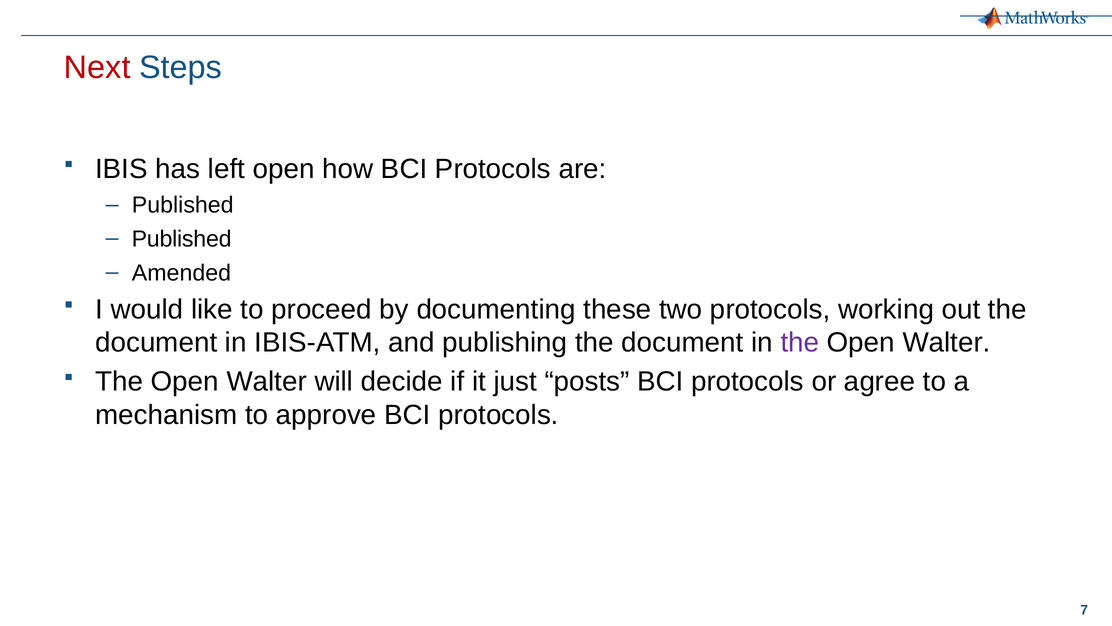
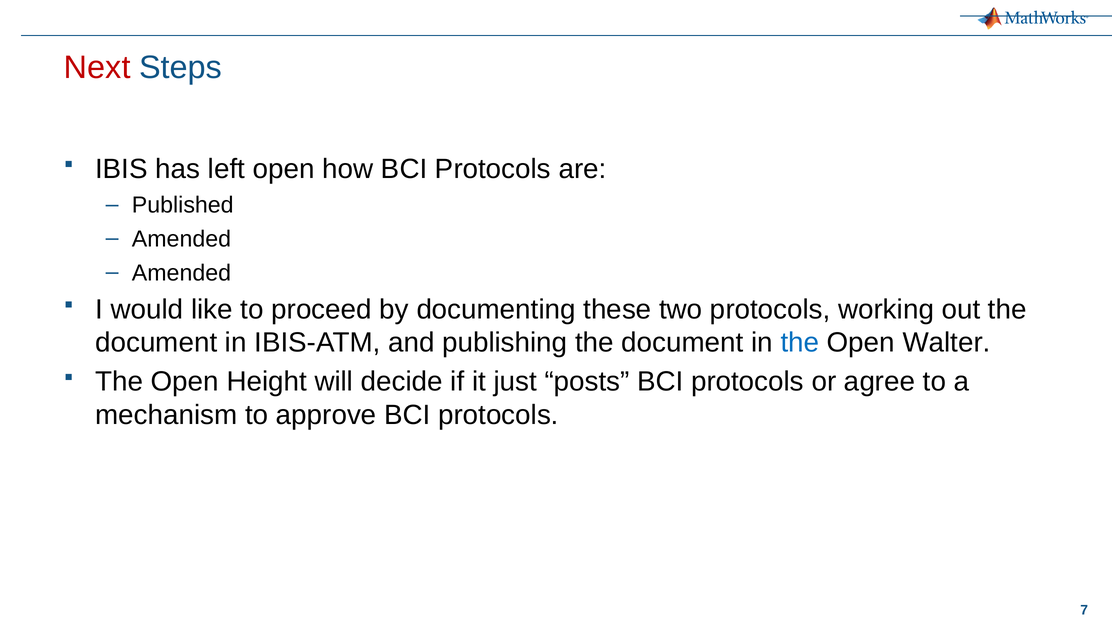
Published at (182, 239): Published -> Amended
the at (800, 342) colour: purple -> blue
Walter at (267, 381): Walter -> Height
